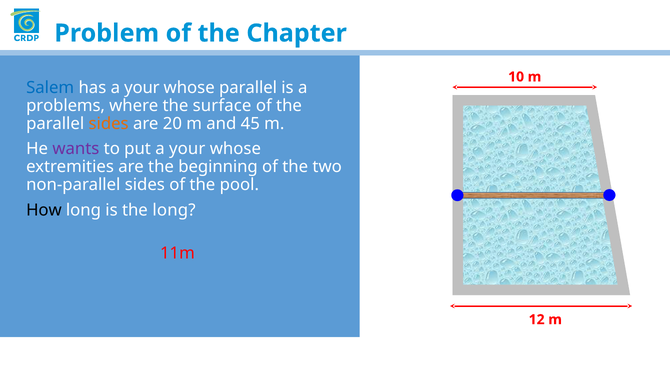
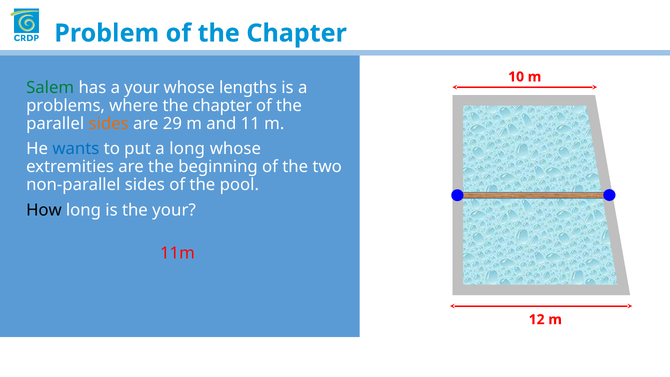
Salem colour: blue -> green
whose parallel: parallel -> lengths
where the surface: surface -> chapter
20: 20 -> 29
45: 45 -> 11
wants colour: purple -> blue
put a your: your -> long
the long: long -> your
